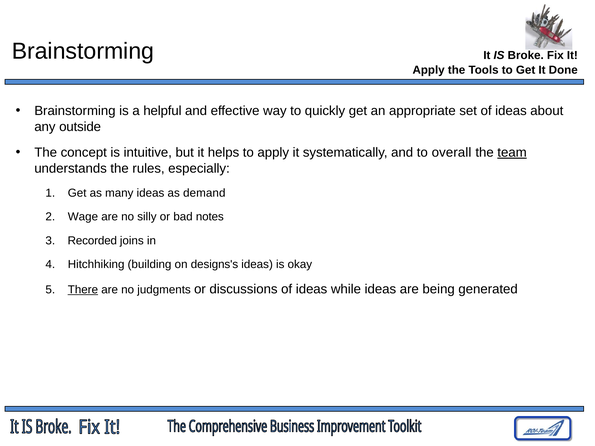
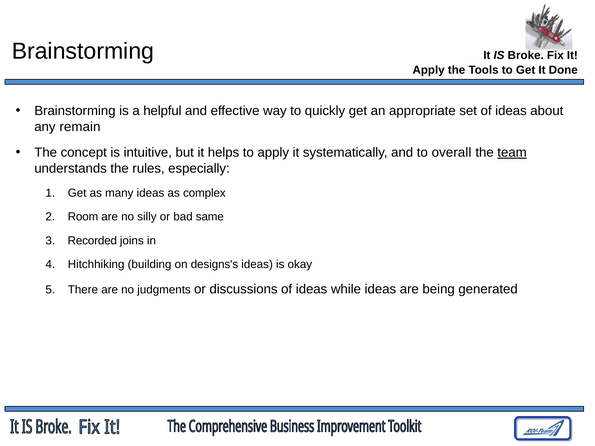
outside: outside -> remain
demand: demand -> complex
Wage: Wage -> Room
notes: notes -> same
There underline: present -> none
